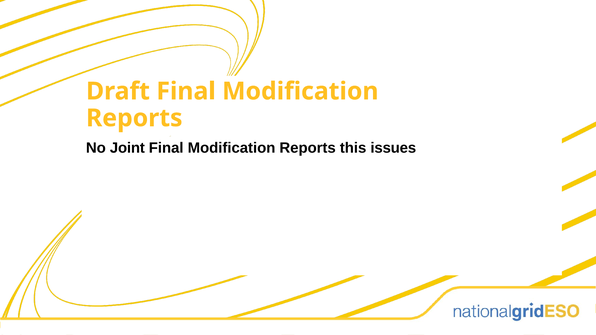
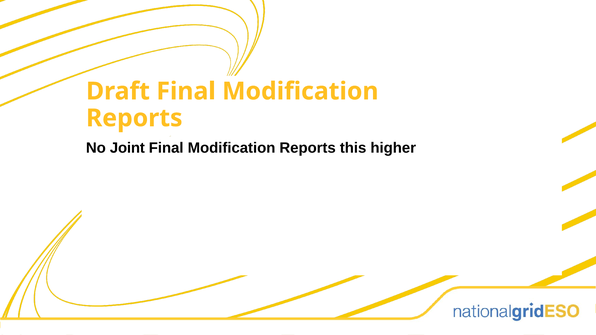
issues: issues -> higher
